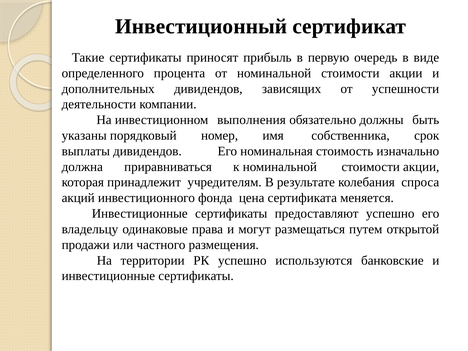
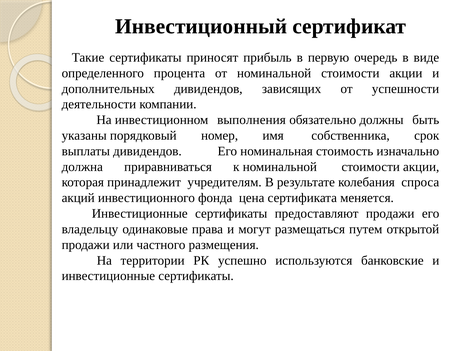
предоставляют успешно: успешно -> продажи
